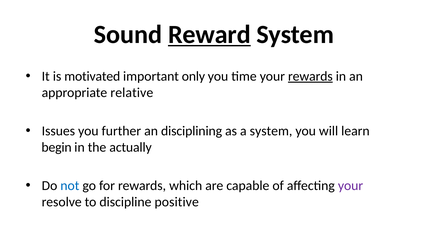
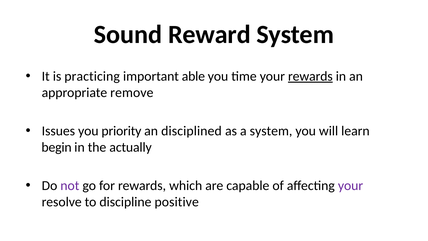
Reward underline: present -> none
motivated: motivated -> practicing
only: only -> able
relative: relative -> remove
further: further -> priority
disciplining: disciplining -> disciplined
not colour: blue -> purple
